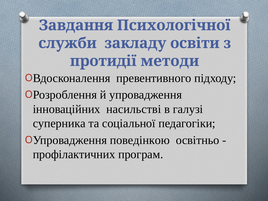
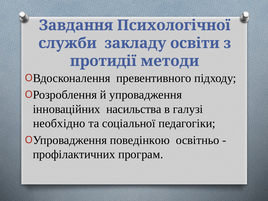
насильстві: насильстві -> насильства
суперника: суперника -> необхідно
